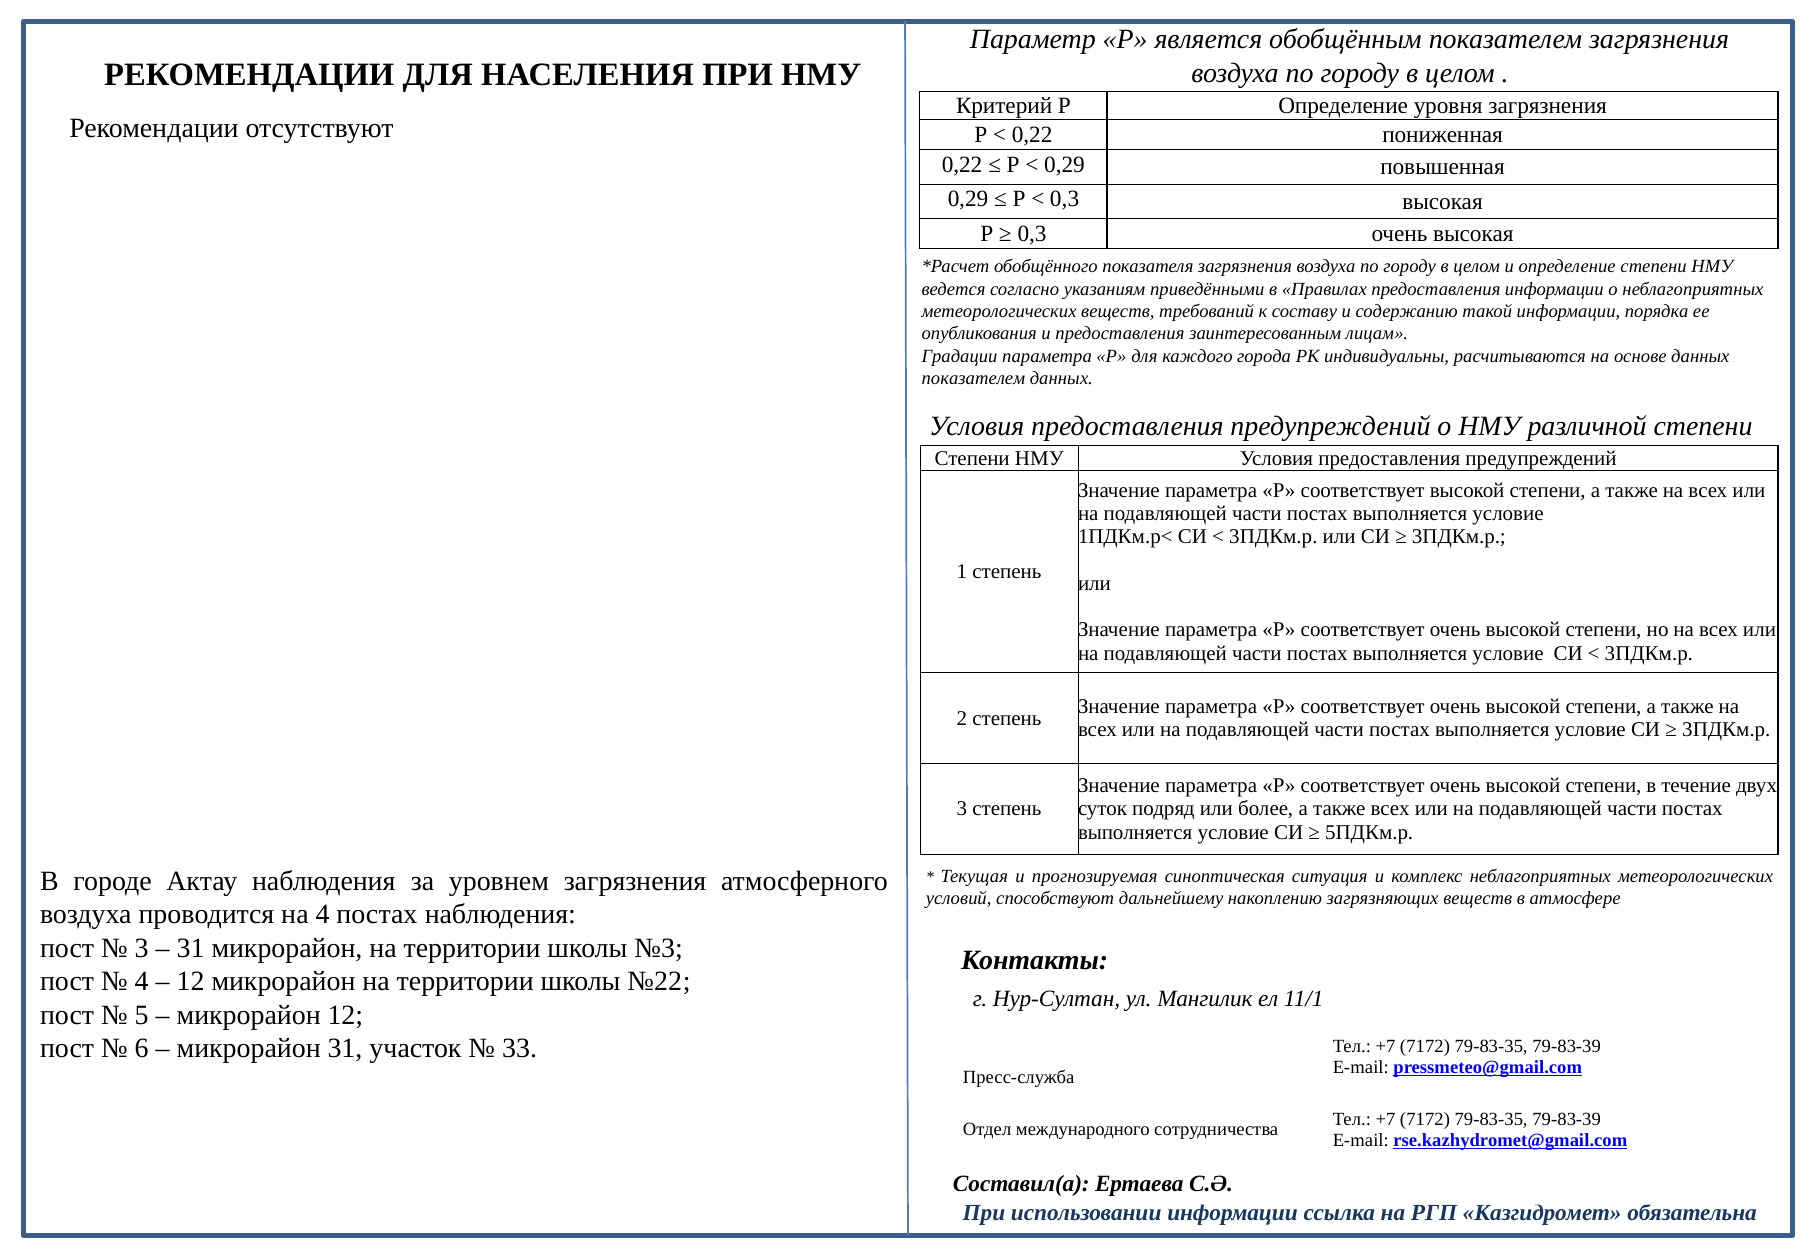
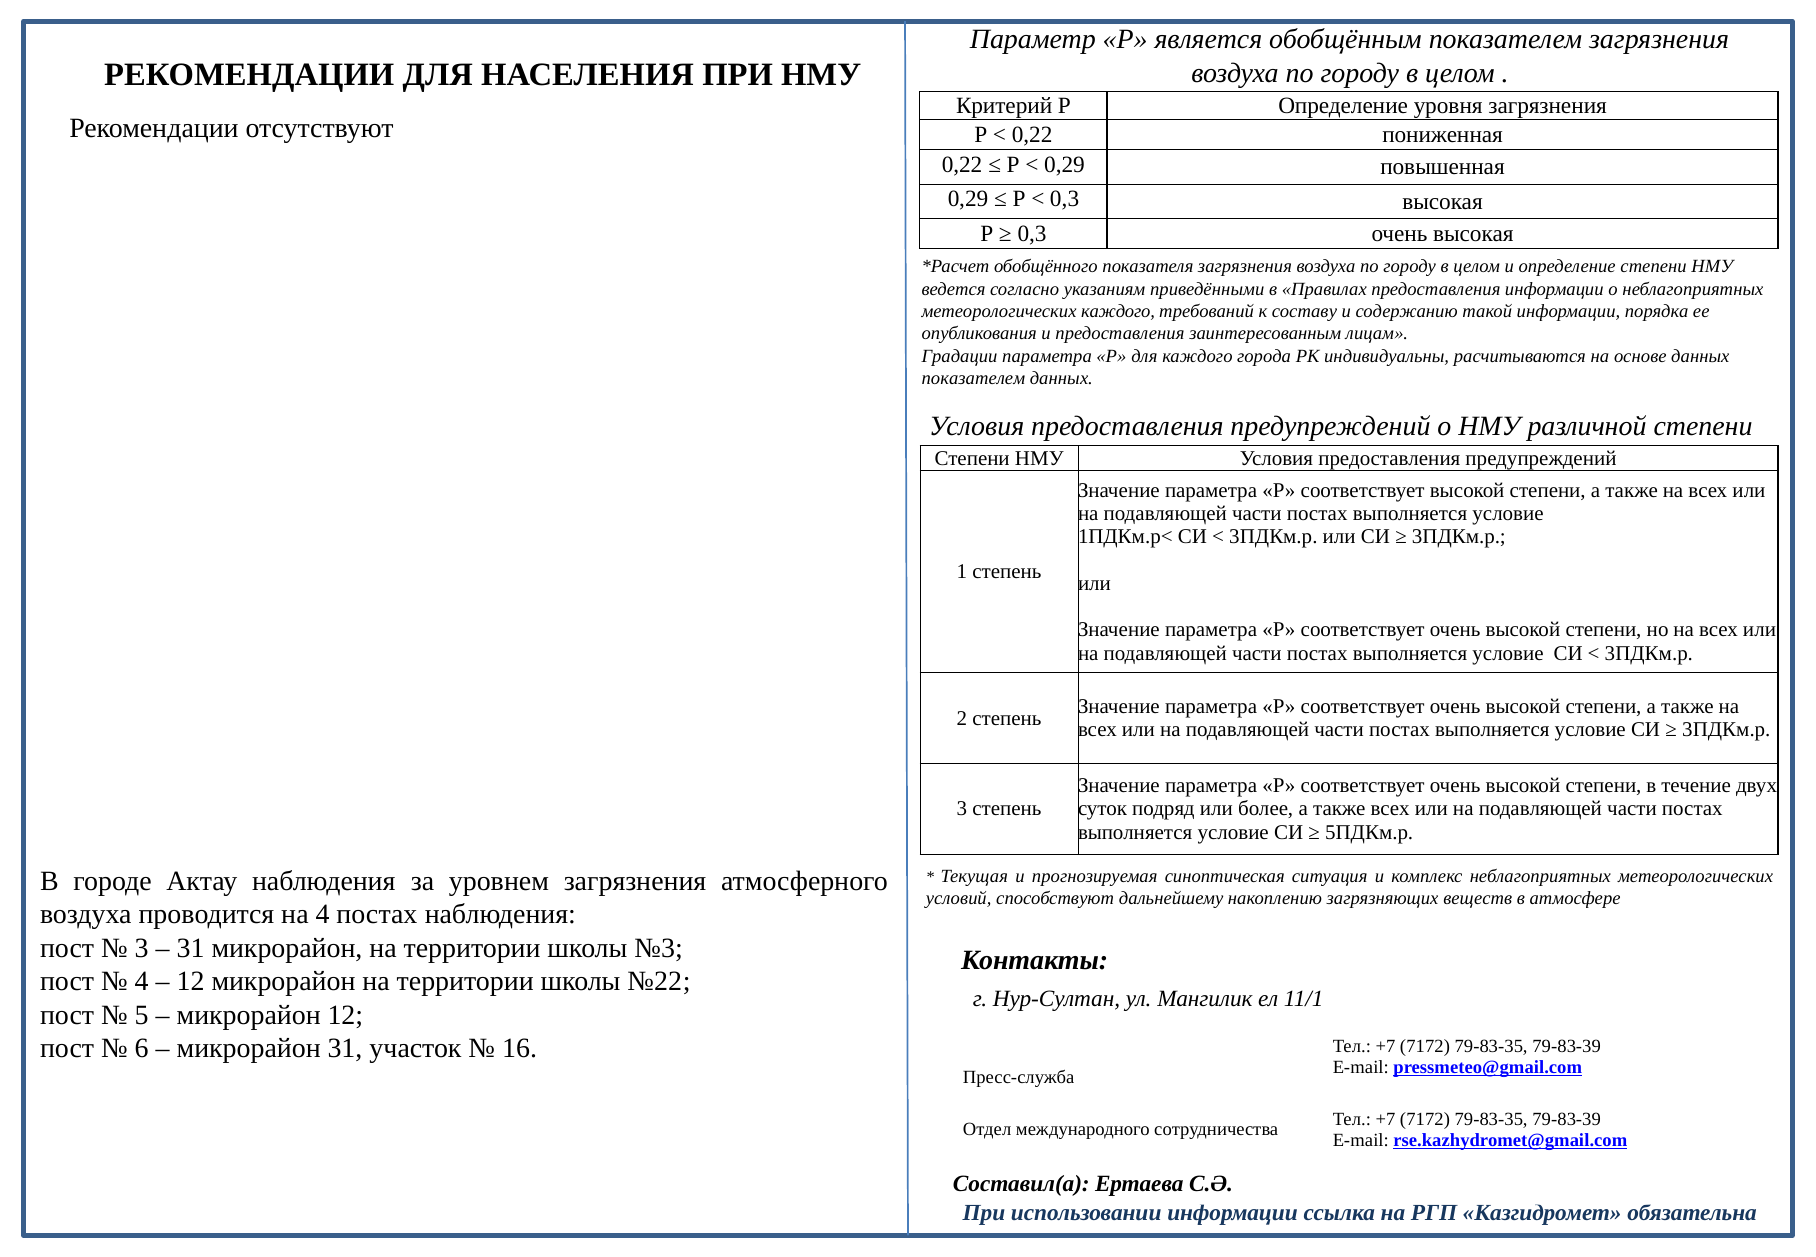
метеорологических веществ: веществ -> каждого
33: 33 -> 16
